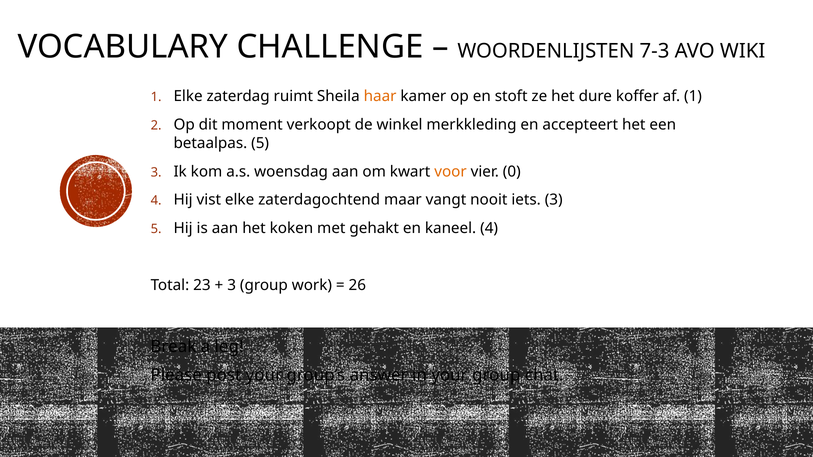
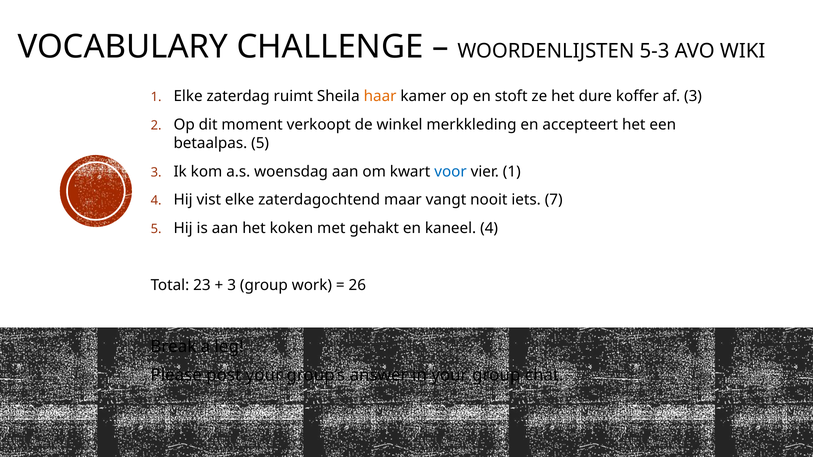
7-3: 7-3 -> 5-3
af 1: 1 -> 3
voor colour: orange -> blue
vier 0: 0 -> 1
iets 3: 3 -> 7
